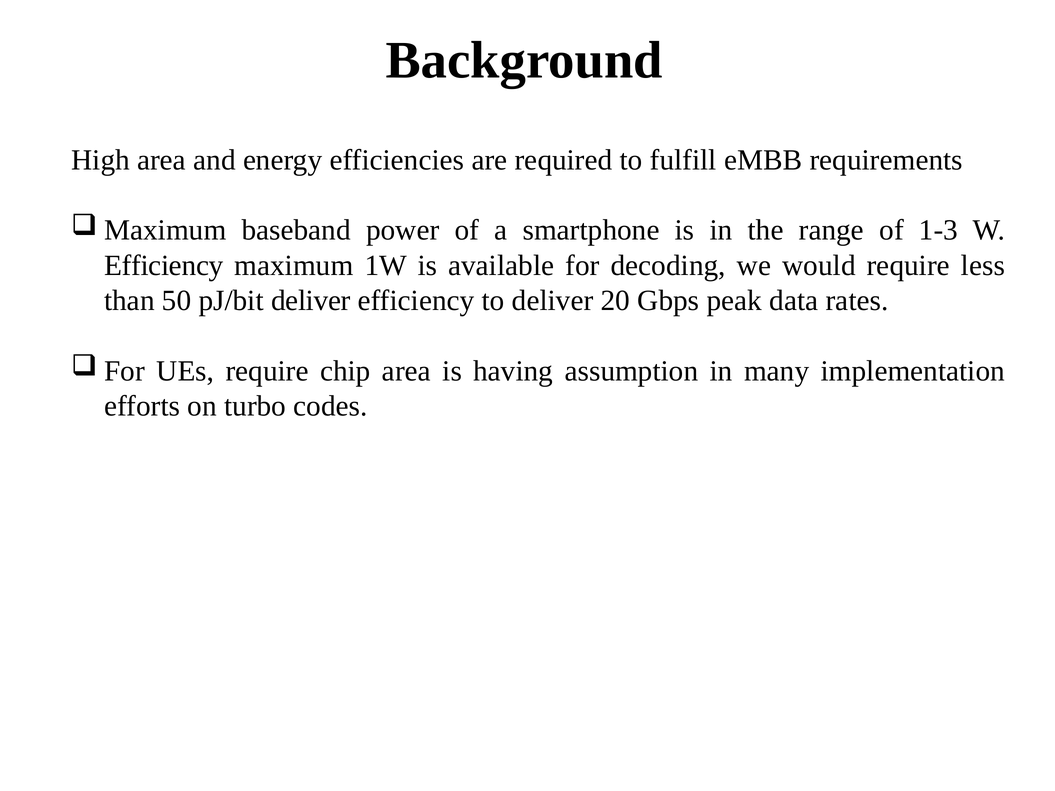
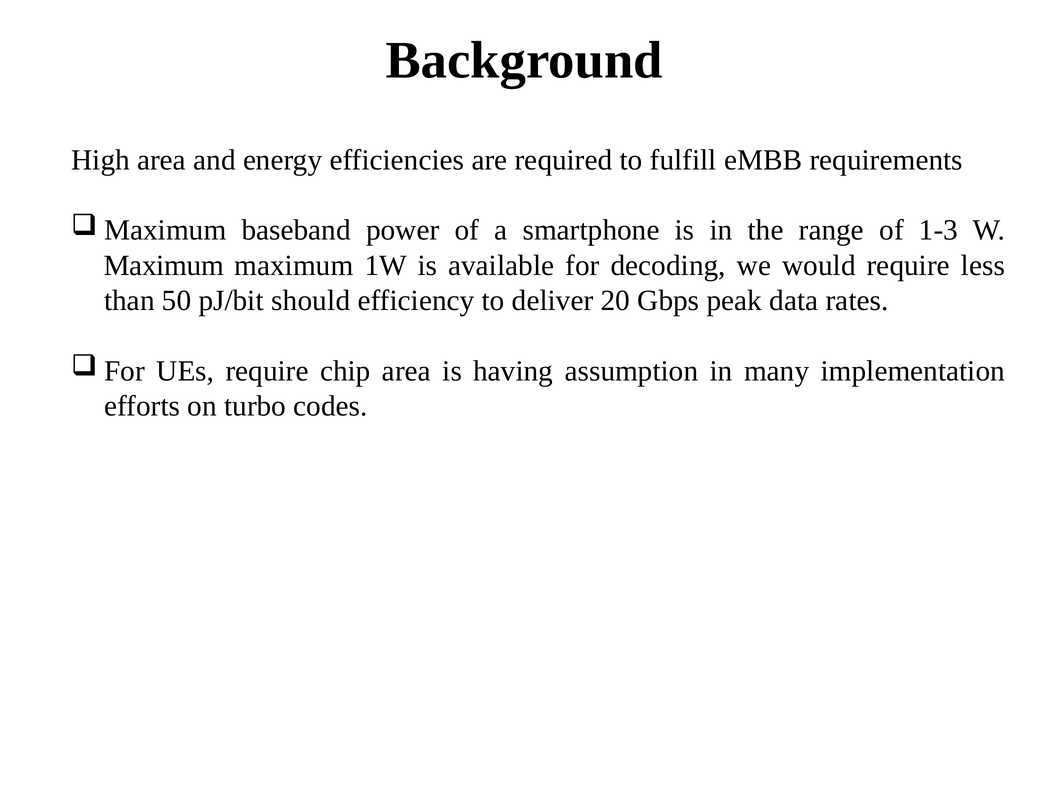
Efficiency at (164, 266): Efficiency -> Maximum
pJ/bit deliver: deliver -> should
